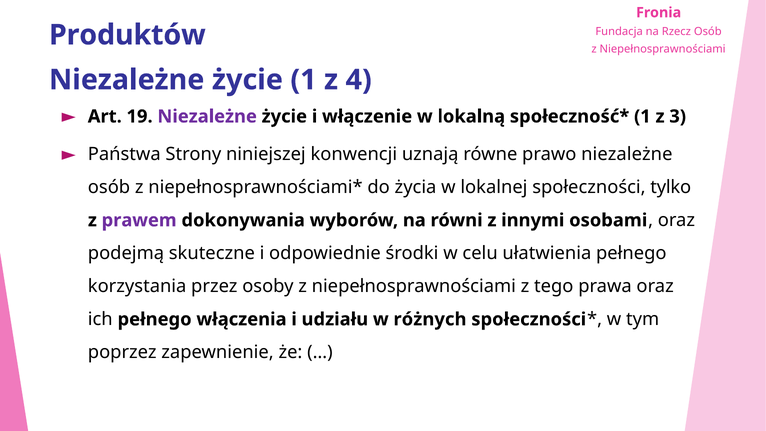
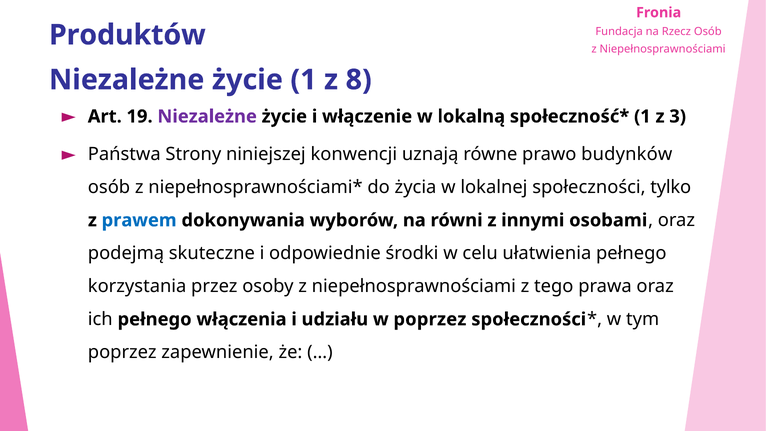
4: 4 -> 8
prawo niezależne: niezależne -> budynków
prawem colour: purple -> blue
w różnych: różnych -> poprzez
